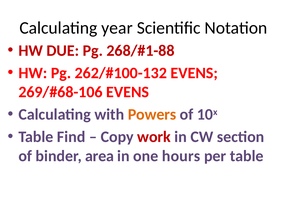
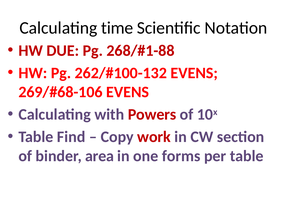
year: year -> time
Powers colour: orange -> red
hours: hours -> forms
